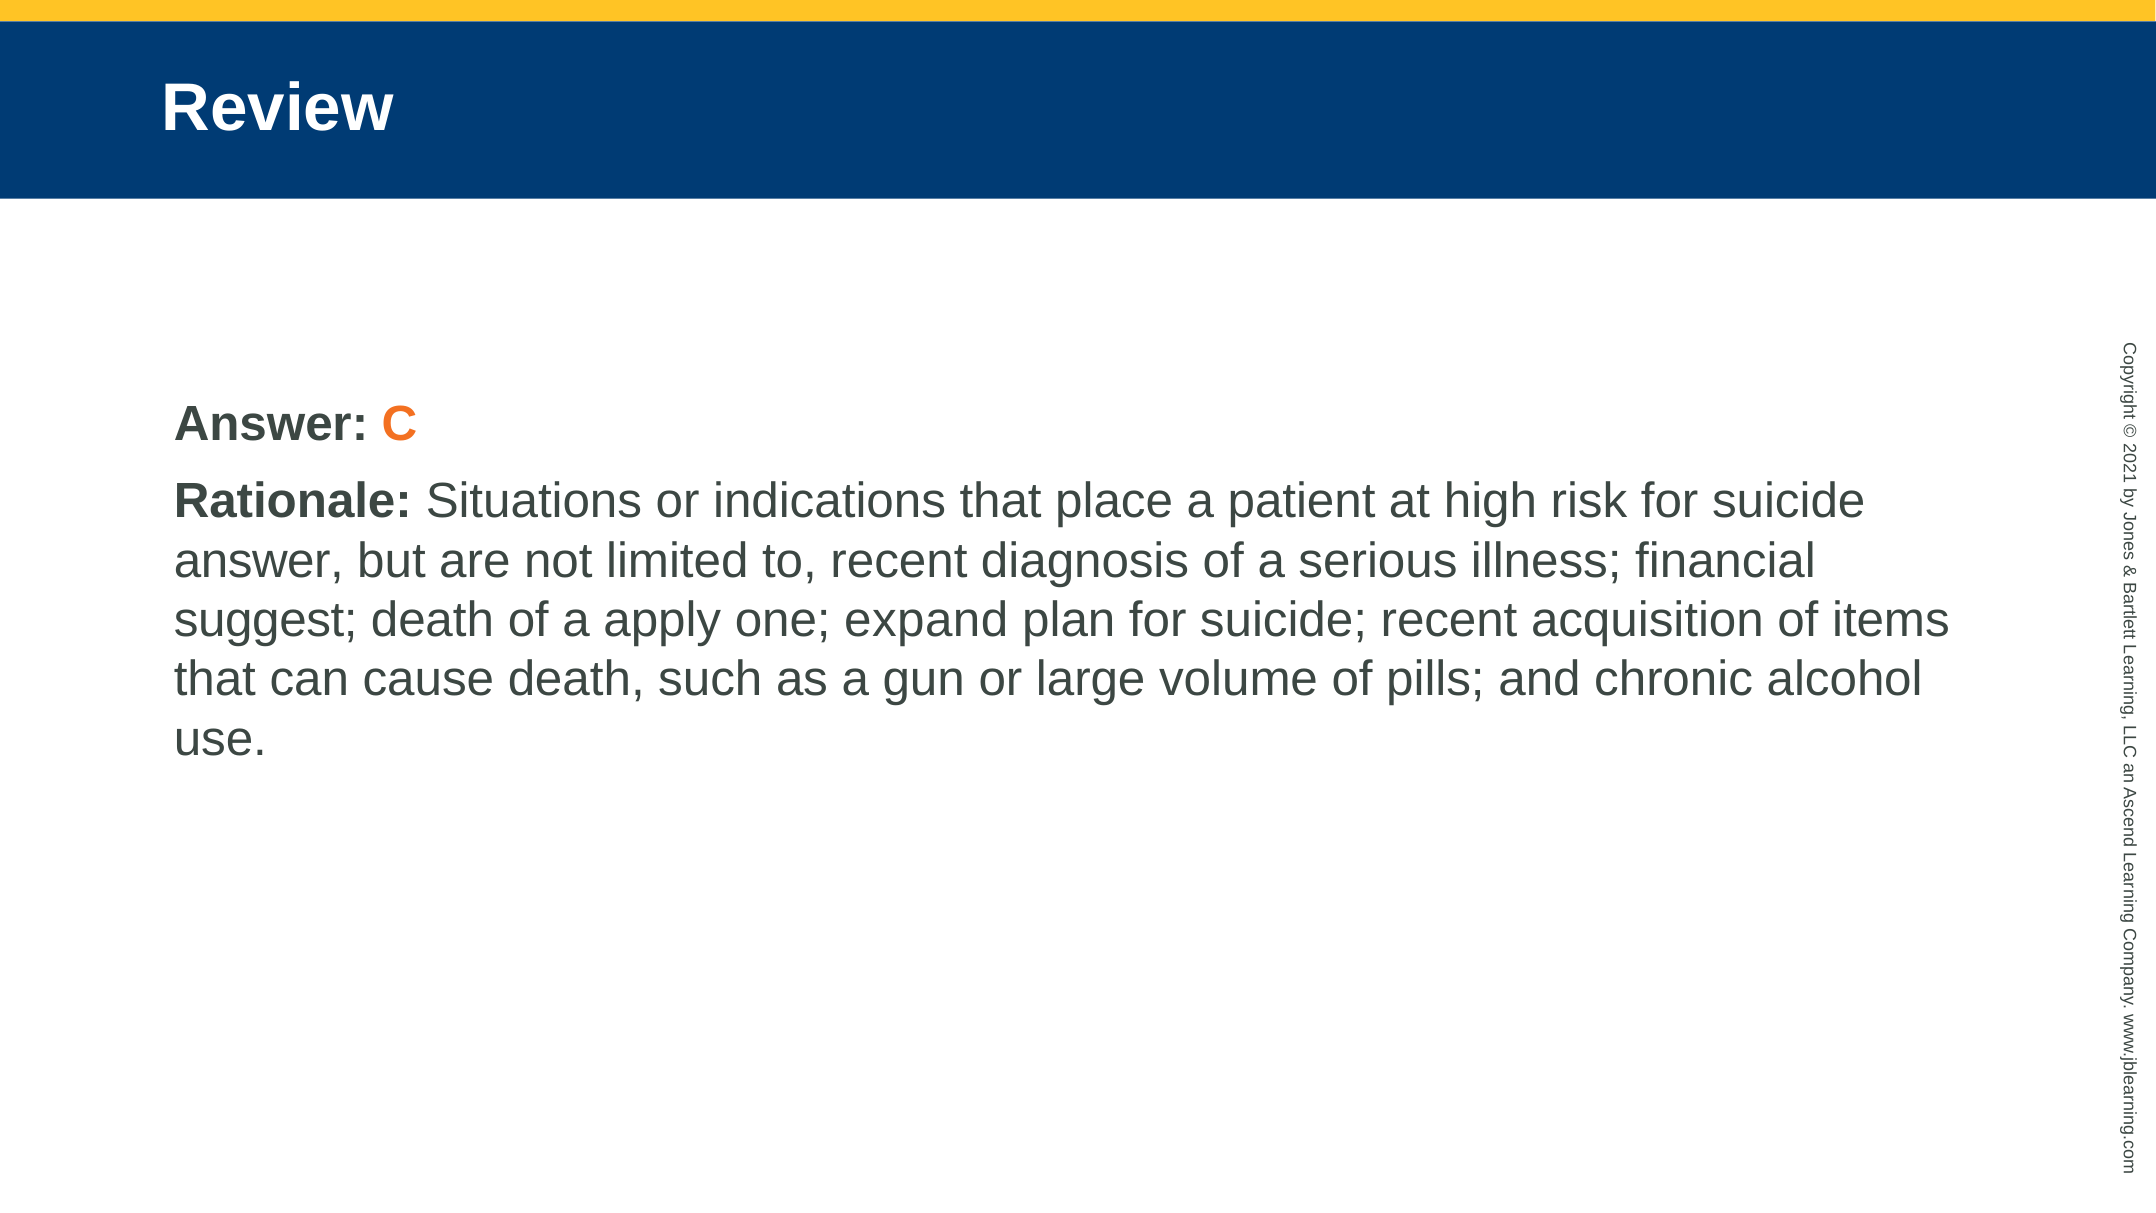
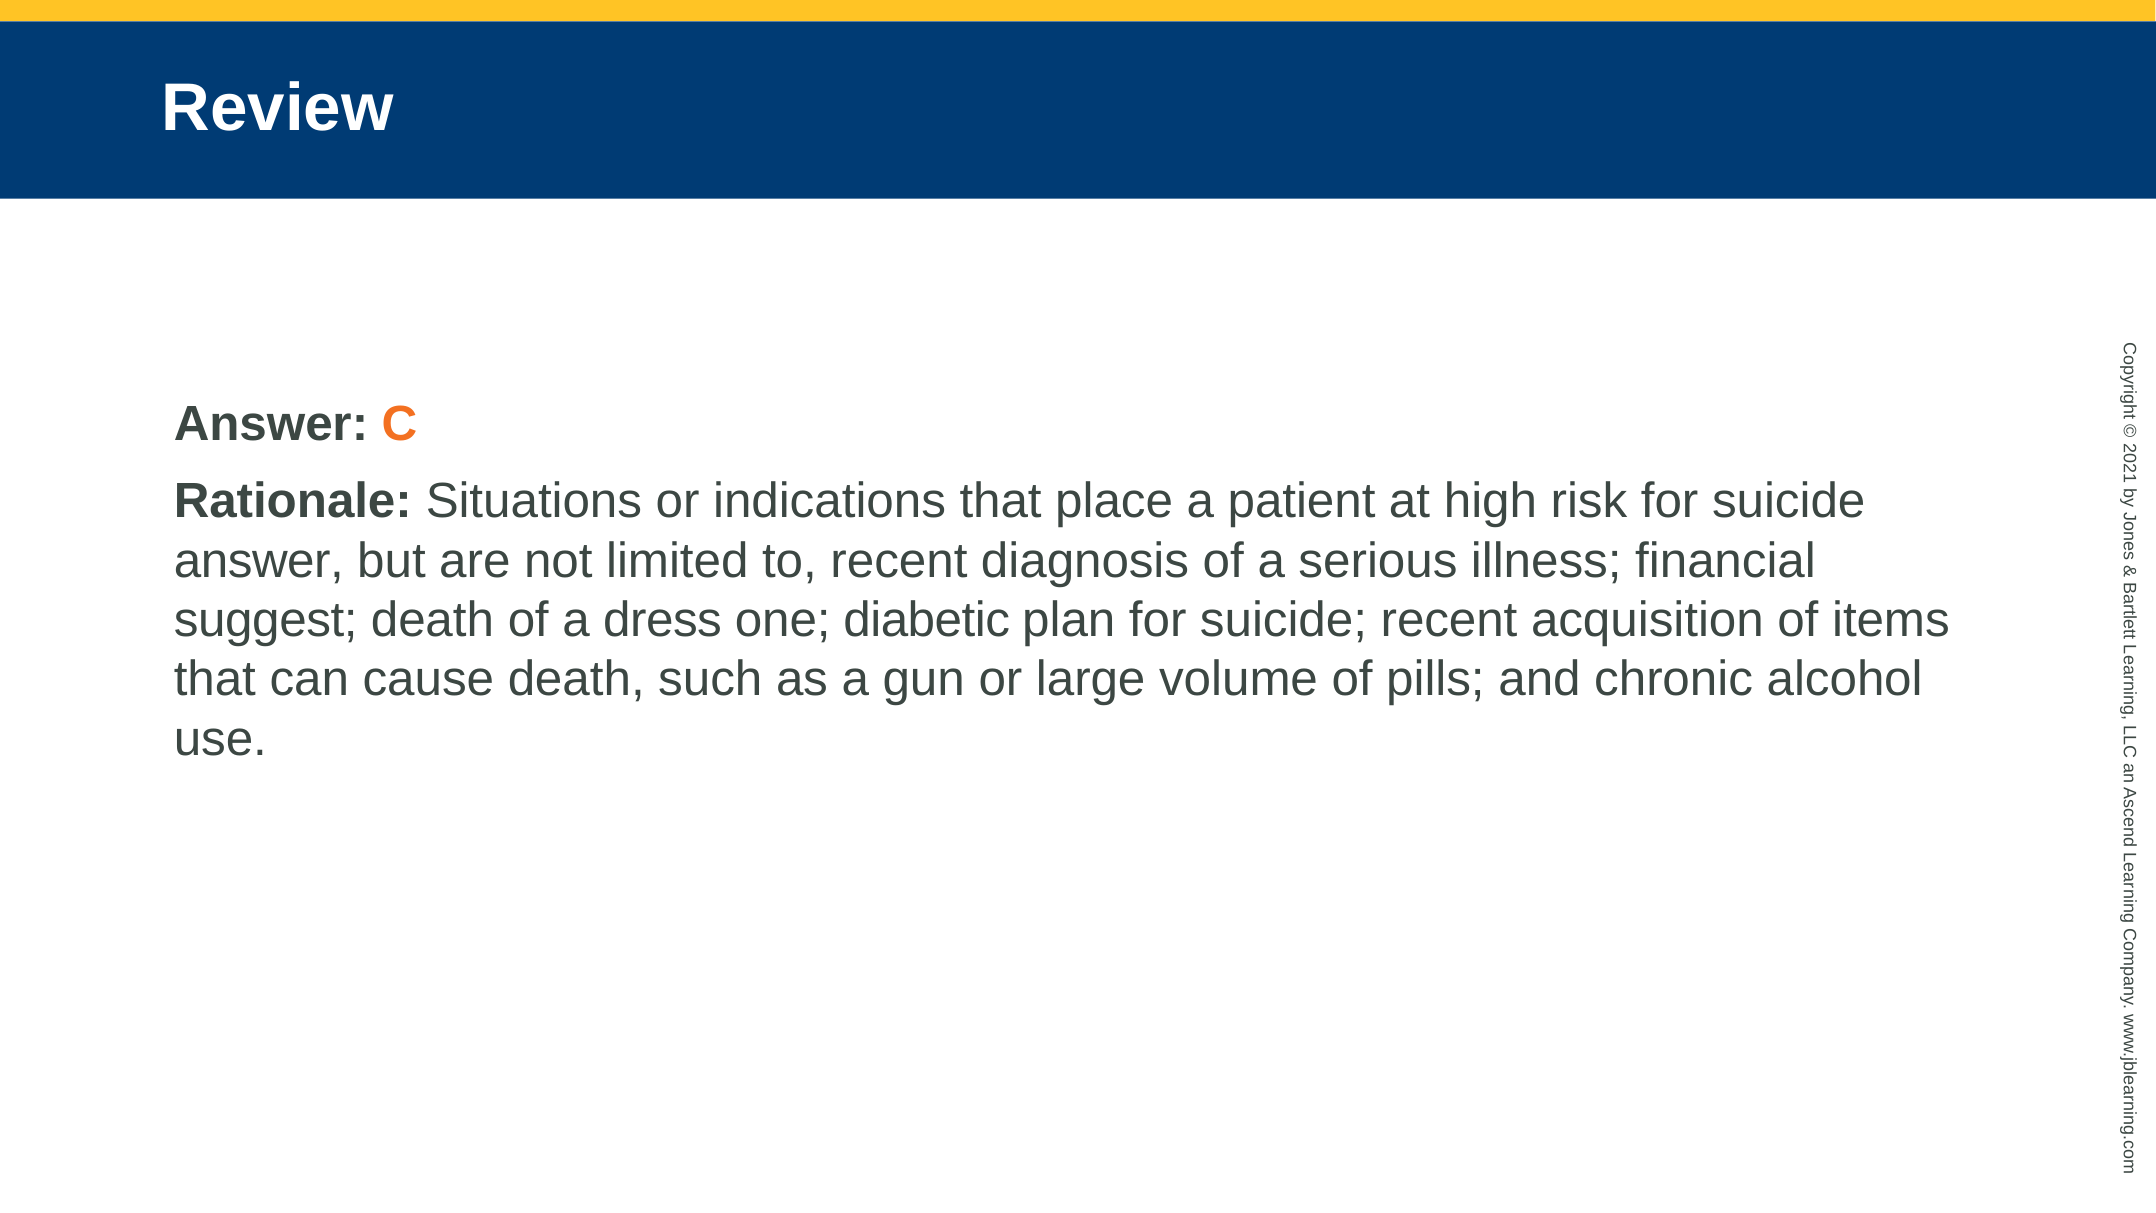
apply: apply -> dress
expand: expand -> diabetic
